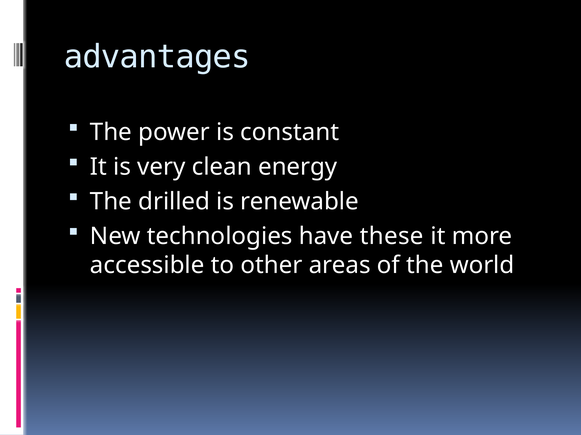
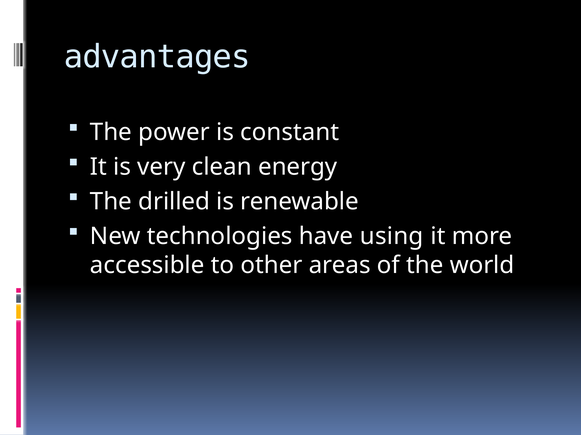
these: these -> using
